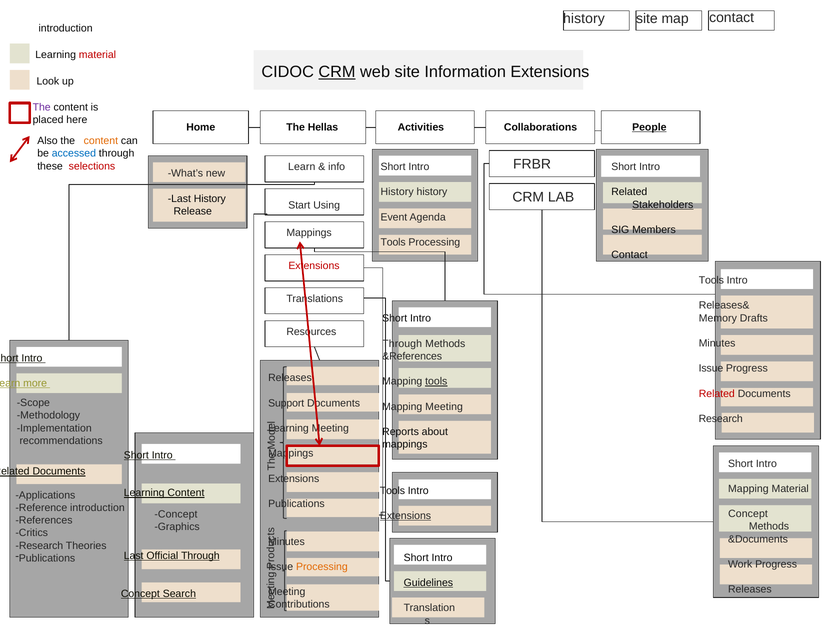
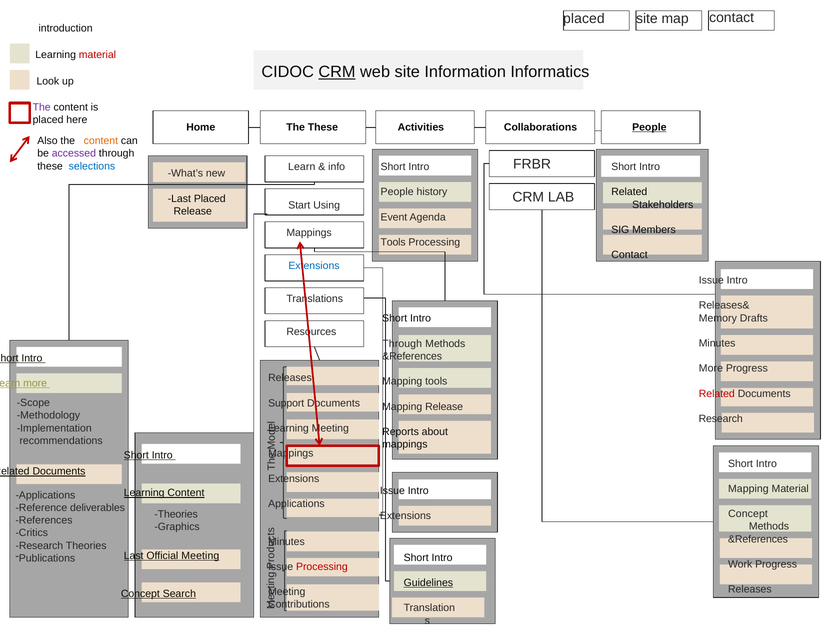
history at (584, 19): history -> placed
Information Extensions: Extensions -> Informatics
The Hellas: Hellas -> These
accessed colour: blue -> purple
selections colour: red -> blue
History at (397, 192): History -> People
Last History: History -> Placed
Stakeholders underline: present -> none
Extensions at (314, 266) colour: red -> blue
Tools at (711, 280): Tools -> Issue
Issue at (711, 368): Issue -> More
tools at (436, 381) underline: present -> none
Mapping Meeting: Meeting -> Release
Tools at (392, 490): Tools -> Issue
Publications at (296, 504): Publications -> Applications
Reference introduction: introduction -> deliverables
Concept at (176, 514): Concept -> Theories
Extensions at (405, 516) underline: present -> none
&Documents at (758, 539): &Documents -> &References
Official Through: Through -> Meeting
Processing at (322, 567) colour: orange -> red
